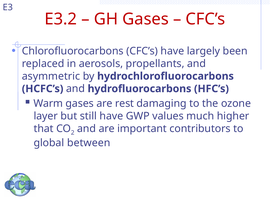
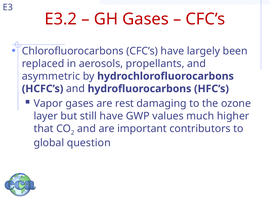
Warm: Warm -> Vapor
between: between -> question
